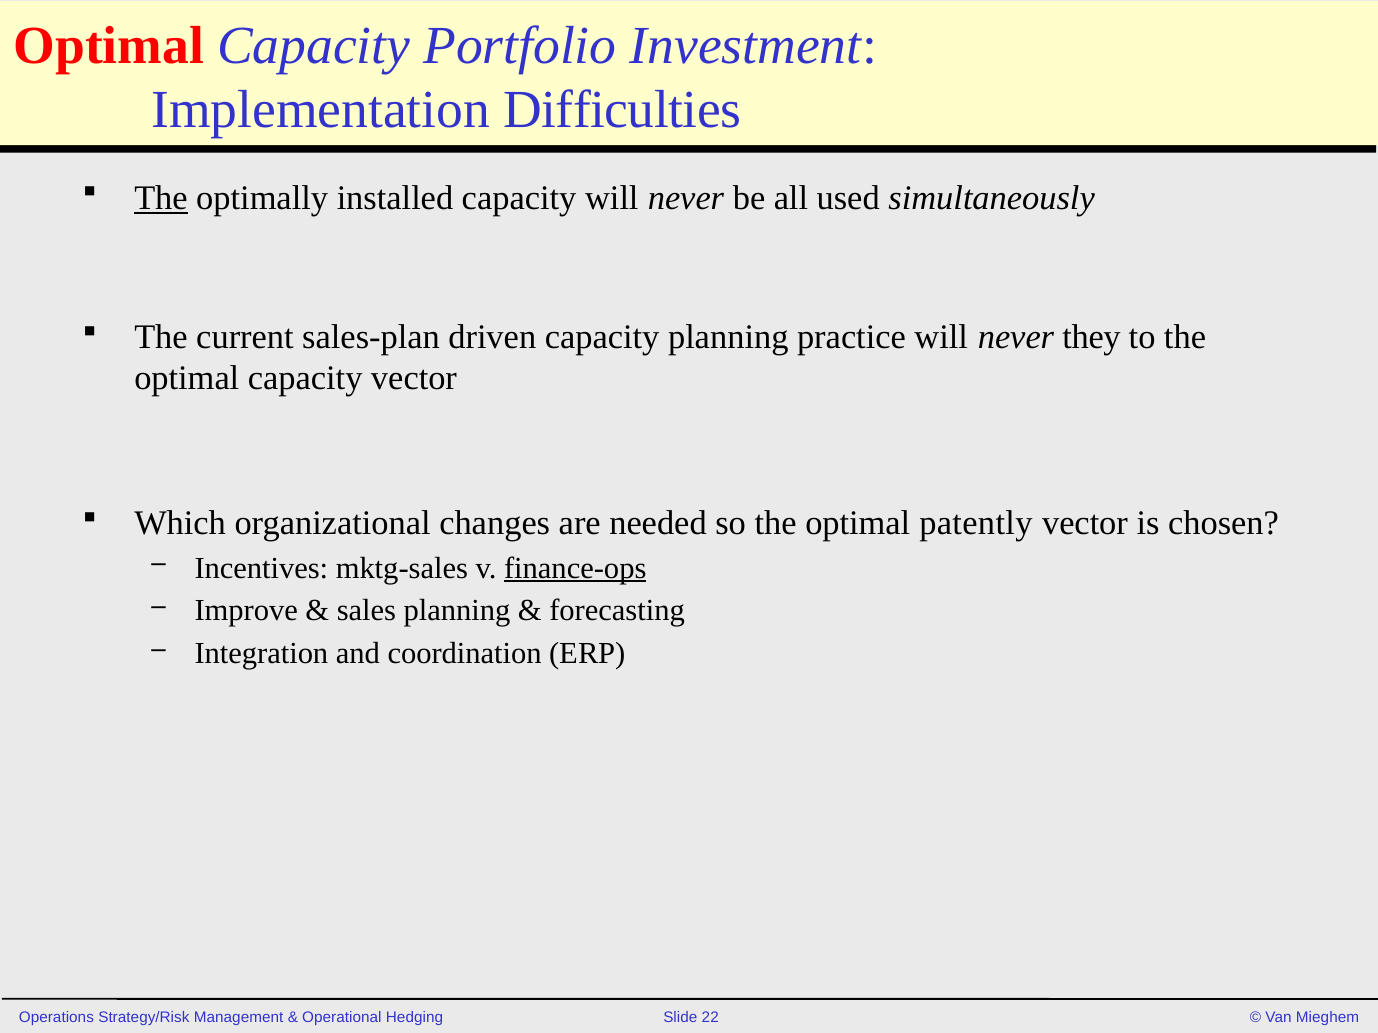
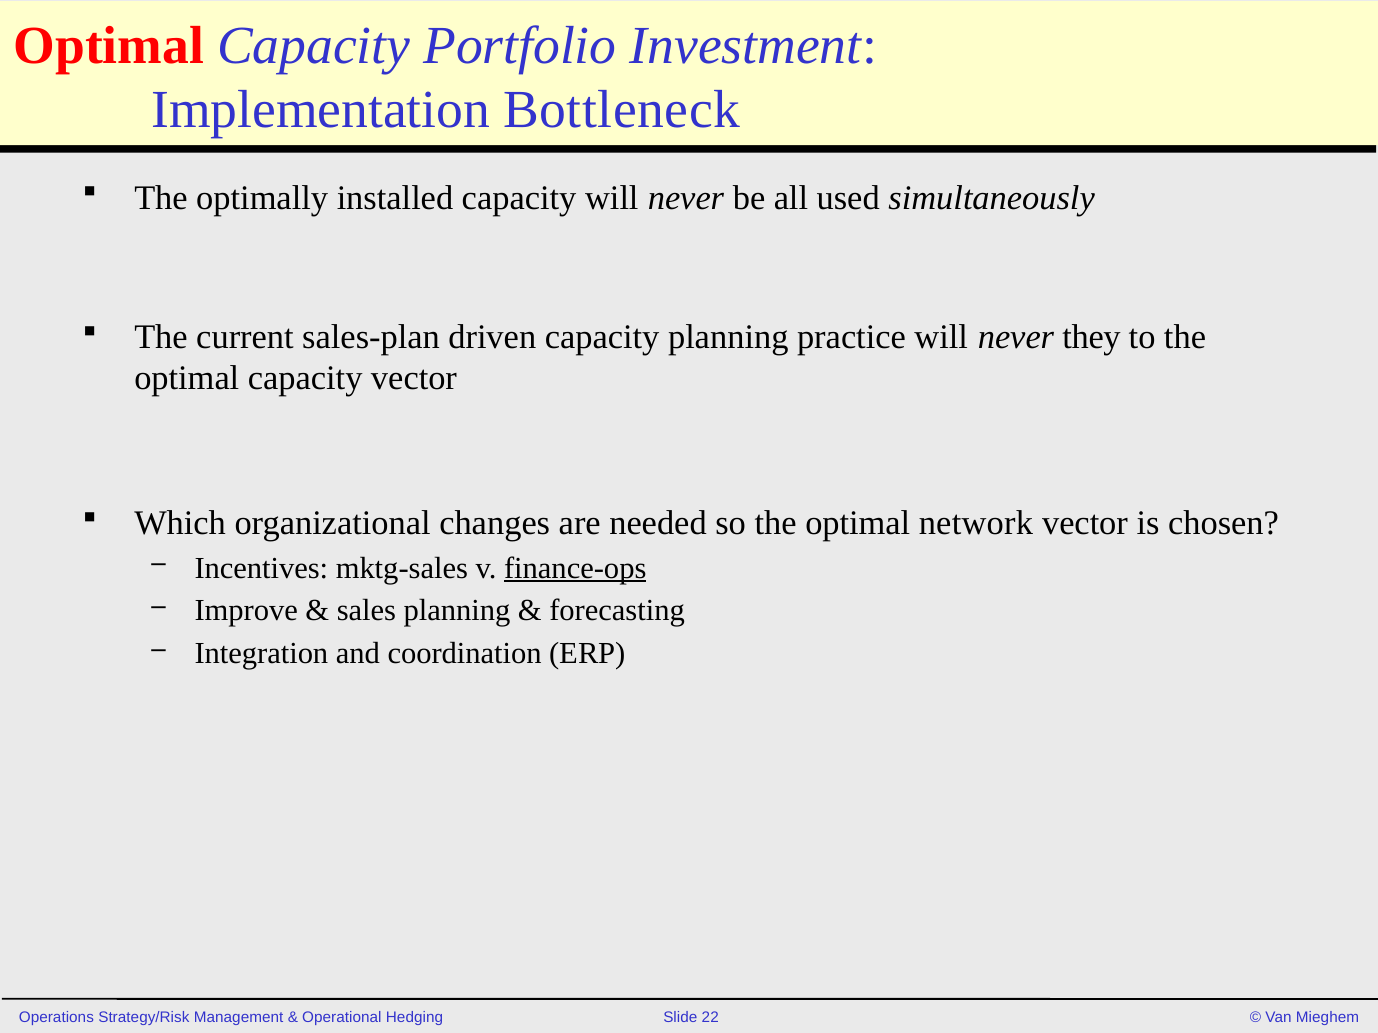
Difficulties: Difficulties -> Bottleneck
The at (161, 198) underline: present -> none
patently: patently -> network
